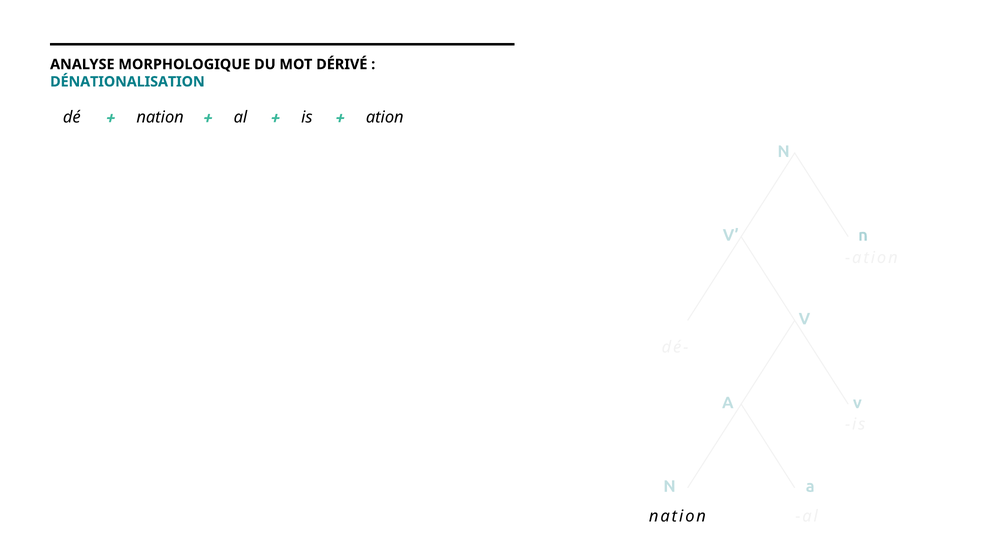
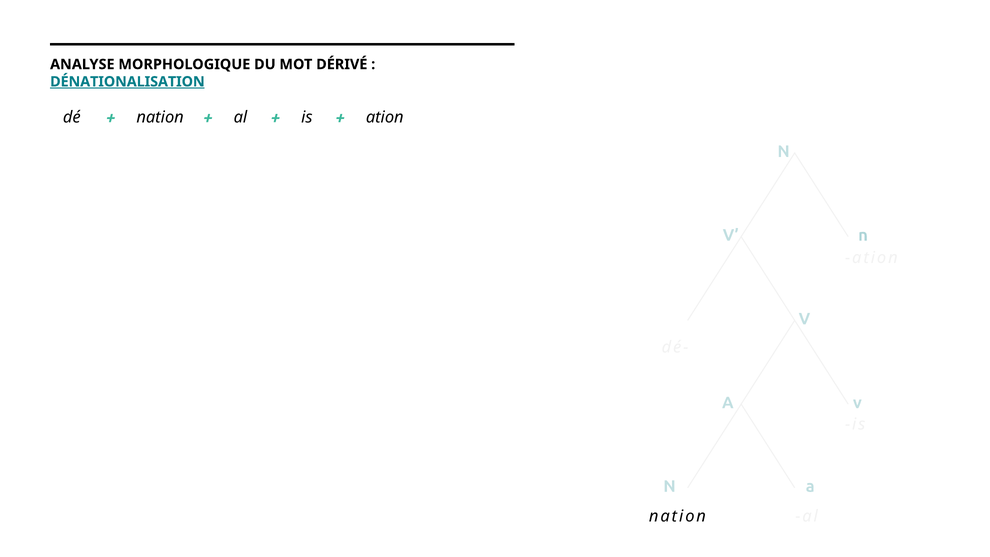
DÉNATIONALISATION underline: none -> present
